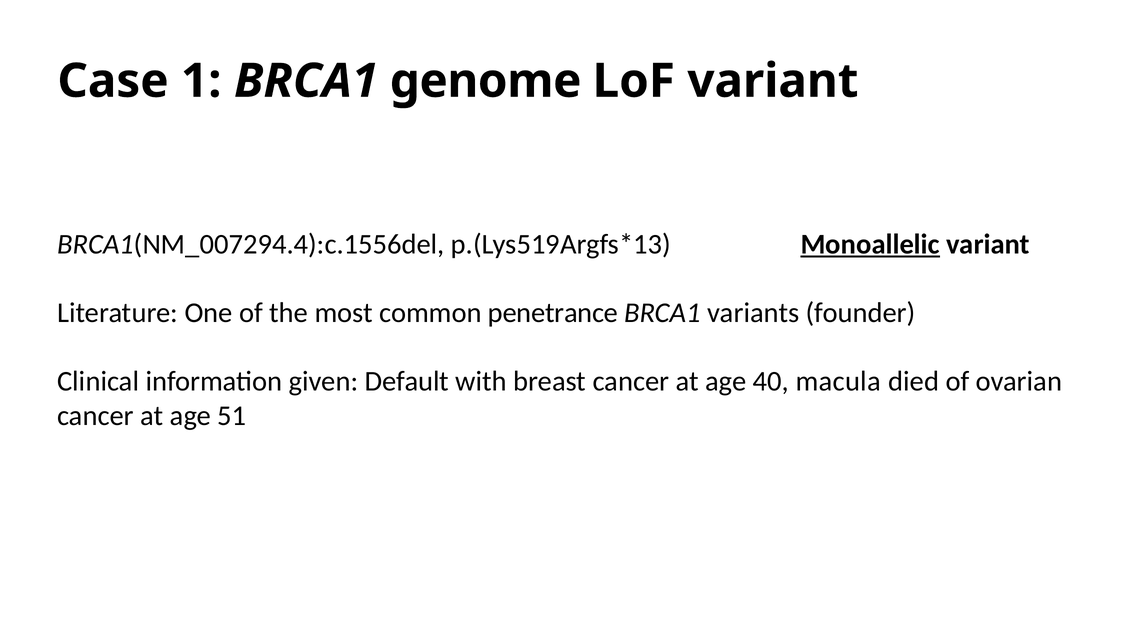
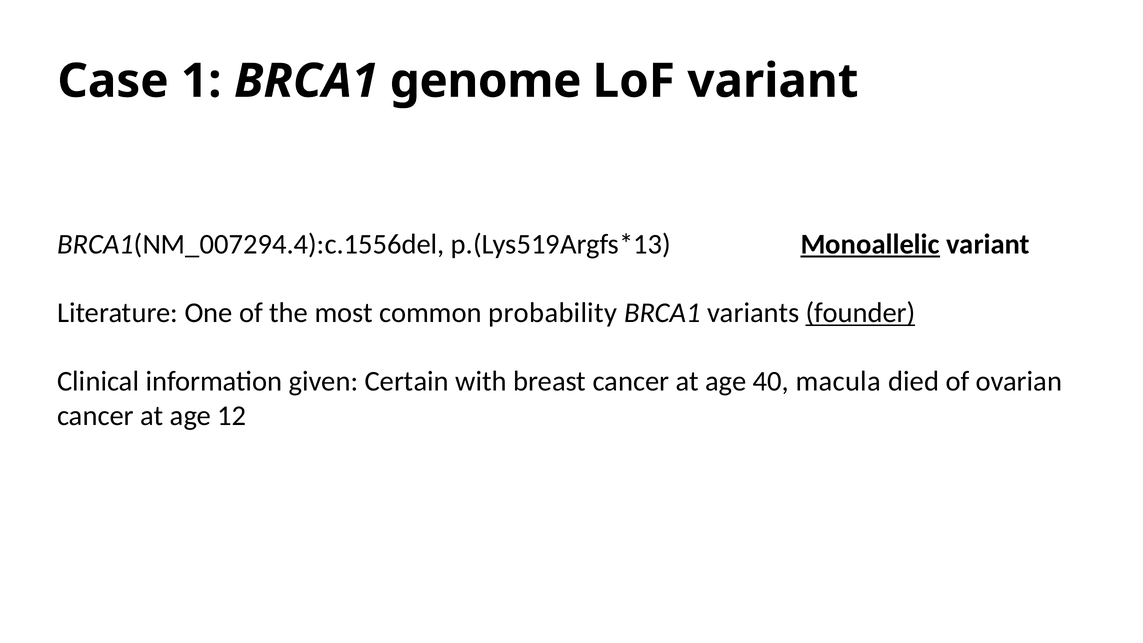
penetrance: penetrance -> probability
founder underline: none -> present
Default: Default -> Certain
51: 51 -> 12
